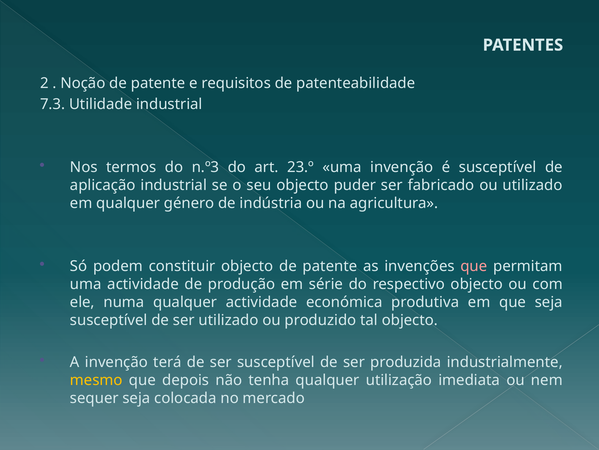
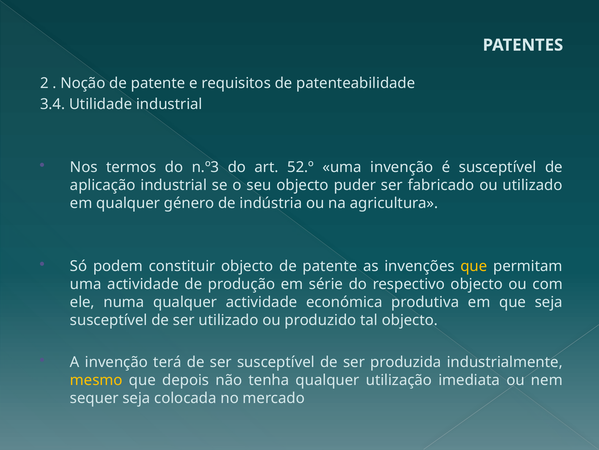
7.3: 7.3 -> 3.4
23.º: 23.º -> 52.º
que at (474, 266) colour: pink -> yellow
